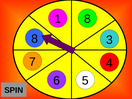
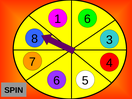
1 8: 8 -> 6
